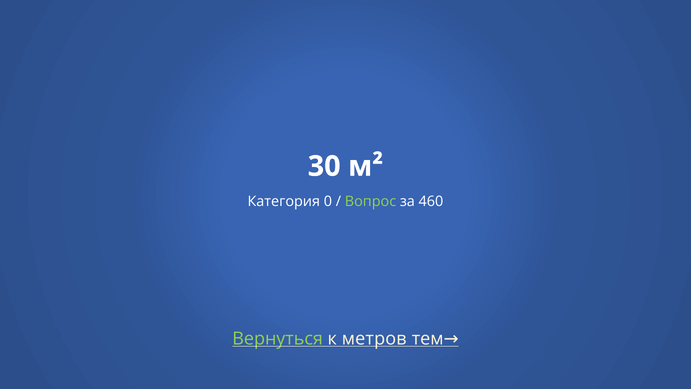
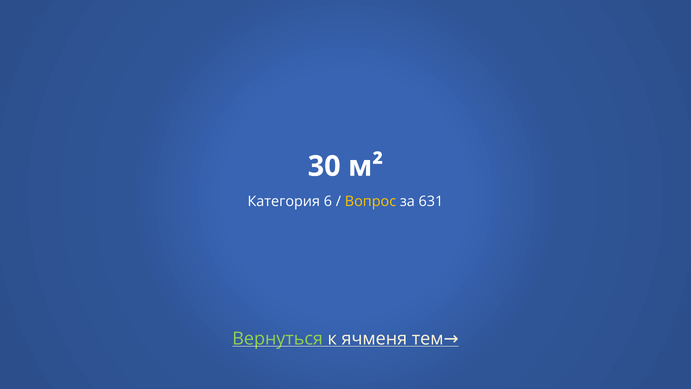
0: 0 -> 6
Вопрос colour: light green -> yellow
460: 460 -> 631
метров: метров -> ячменя
